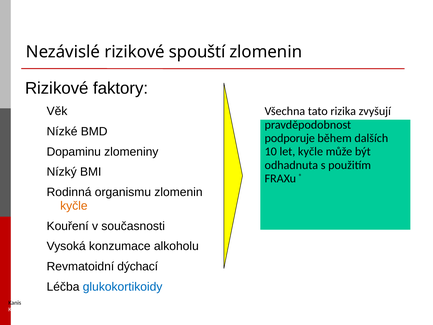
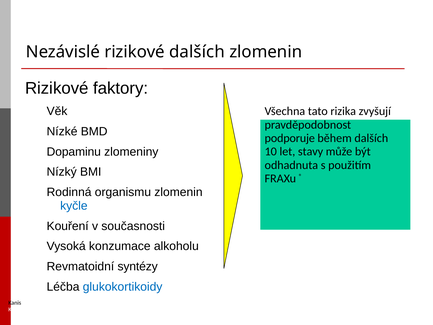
rizikové spouští: spouští -> dalších
let kyčle: kyčle -> stavy
kyčle at (74, 206) colour: orange -> blue
dýchací: dýchací -> syntézy
